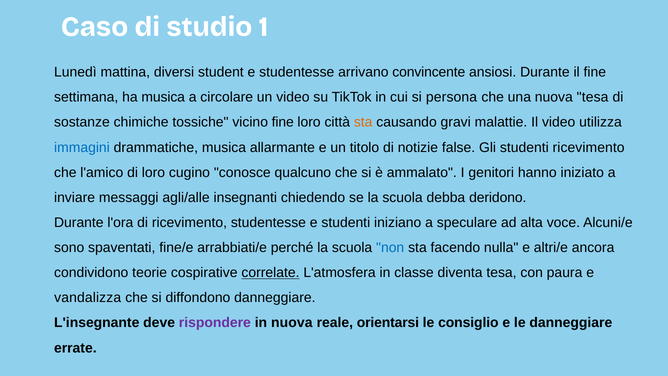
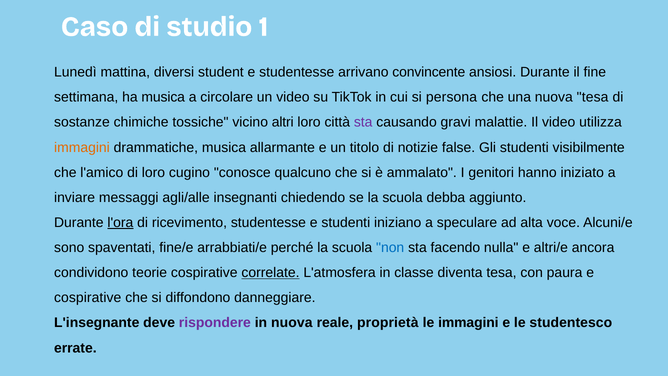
vicino fine: fine -> altri
sta at (363, 122) colour: orange -> purple
immagini at (82, 147) colour: blue -> orange
studenti ricevimento: ricevimento -> visibilmente
deridono: deridono -> aggiunto
l'ora underline: none -> present
vandalizza at (88, 298): vandalizza -> cospirative
orientarsi: orientarsi -> proprietà
le consiglio: consiglio -> immagini
le danneggiare: danneggiare -> studentesco
